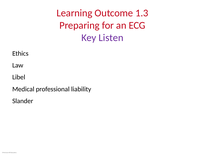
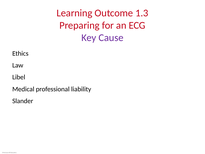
Listen: Listen -> Cause
